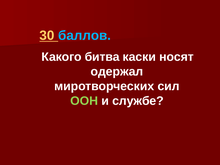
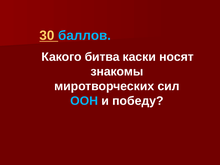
одержал: одержал -> знакомы
ООН colour: light green -> light blue
службе: службе -> победу
